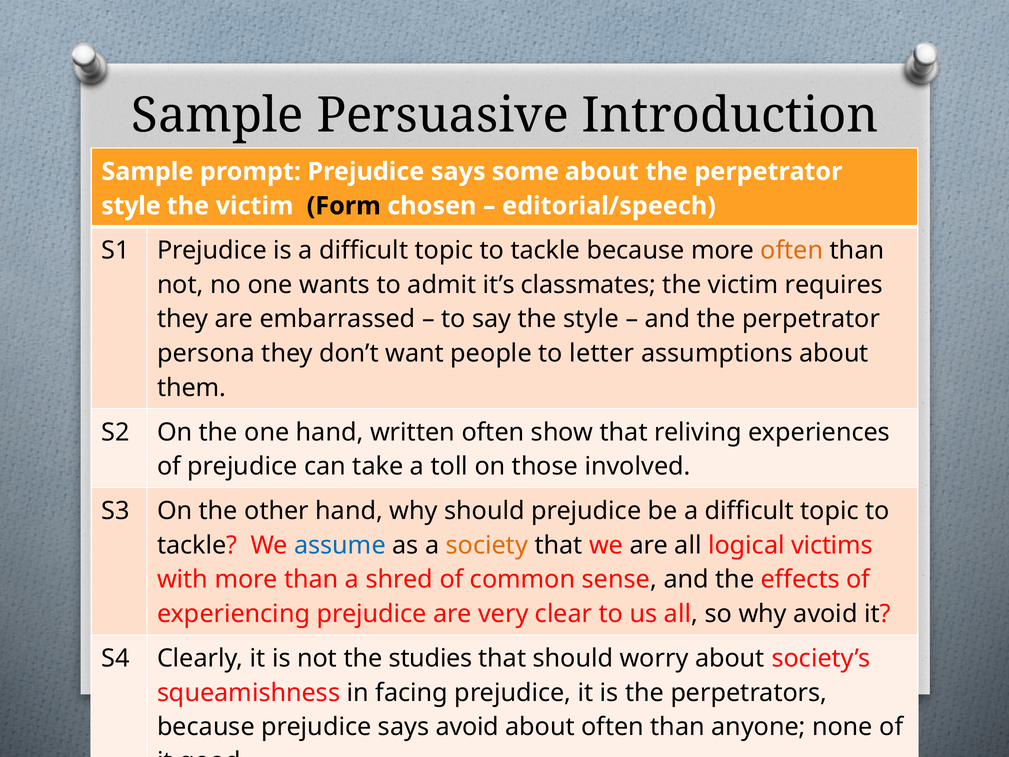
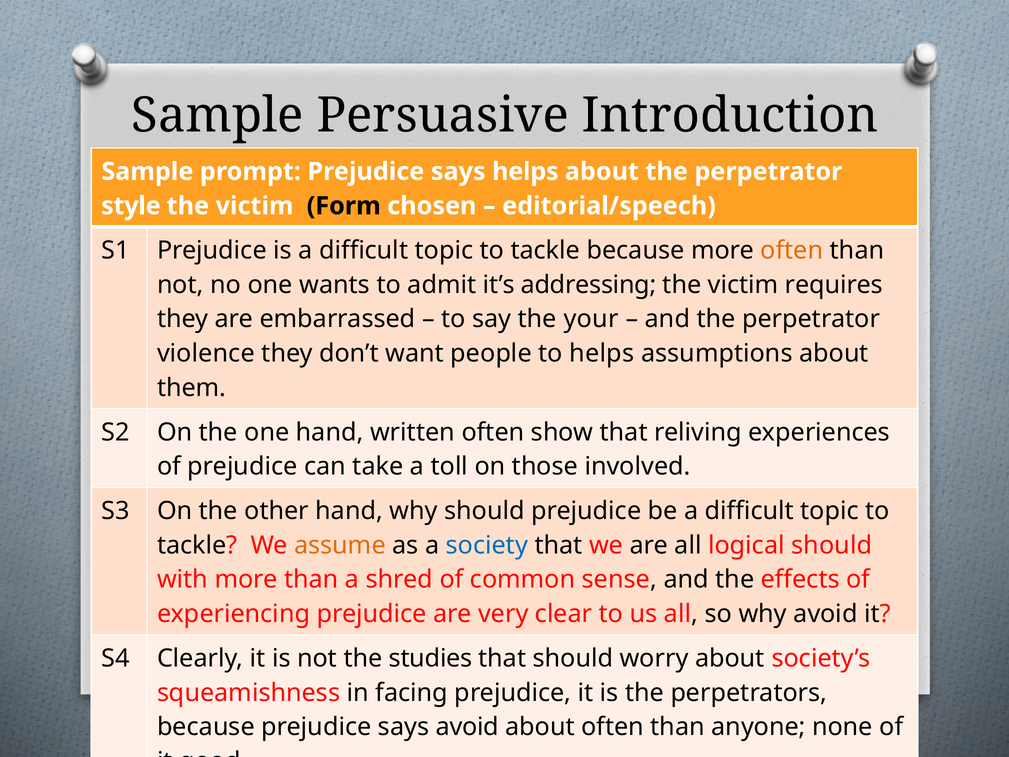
says some: some -> helps
classmates: classmates -> addressing
the style: style -> your
persona: persona -> violence
to letter: letter -> helps
assume colour: blue -> orange
society colour: orange -> blue
logical victims: victims -> should
